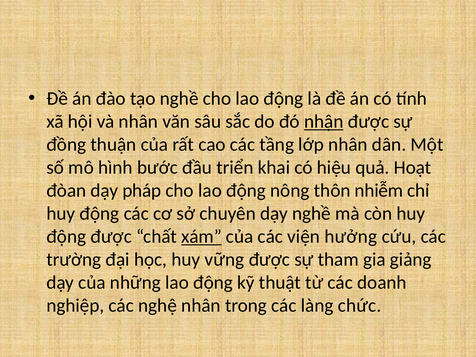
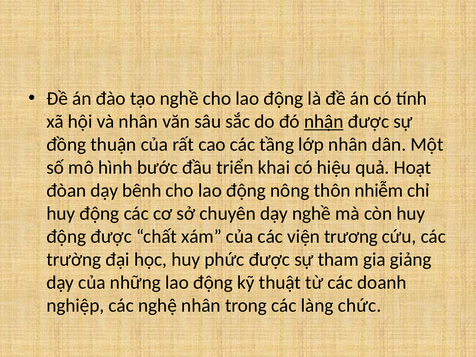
pháp: pháp -> bênh
xám underline: present -> none
hưởng: hưởng -> trương
vững: vững -> phức
